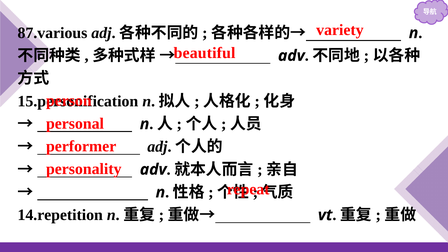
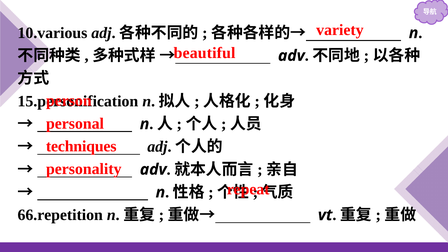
87.various: 87.various -> 10.various
performer: performer -> techniques
14.repetition: 14.repetition -> 66.repetition
